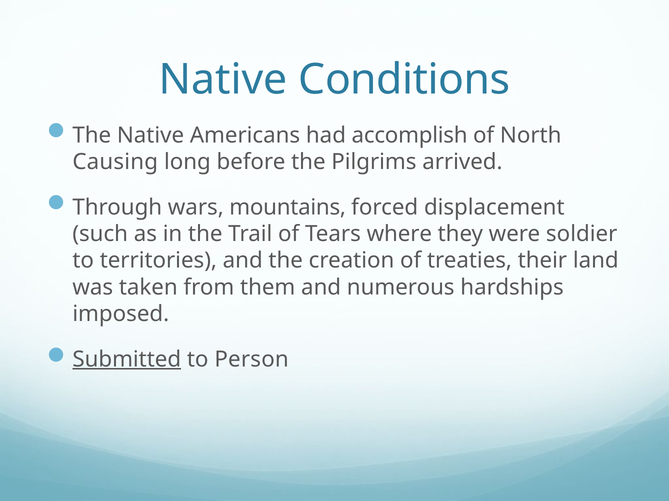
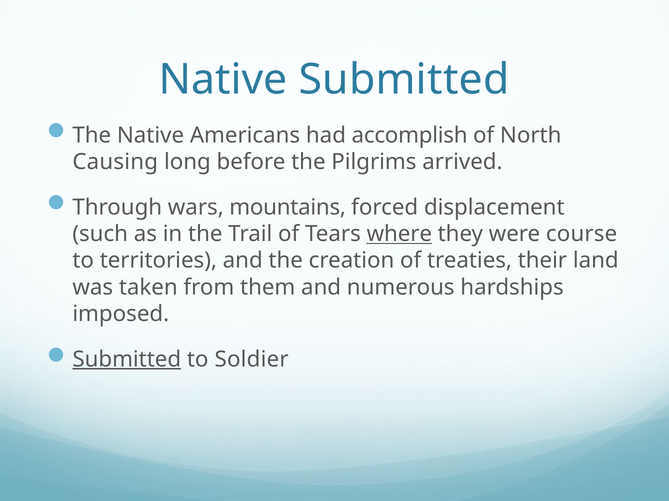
Native Conditions: Conditions -> Submitted
where underline: none -> present
soldier: soldier -> course
Person: Person -> Soldier
